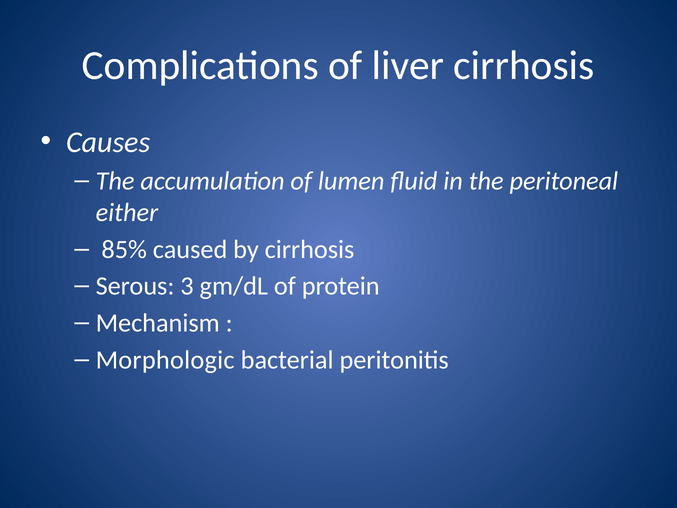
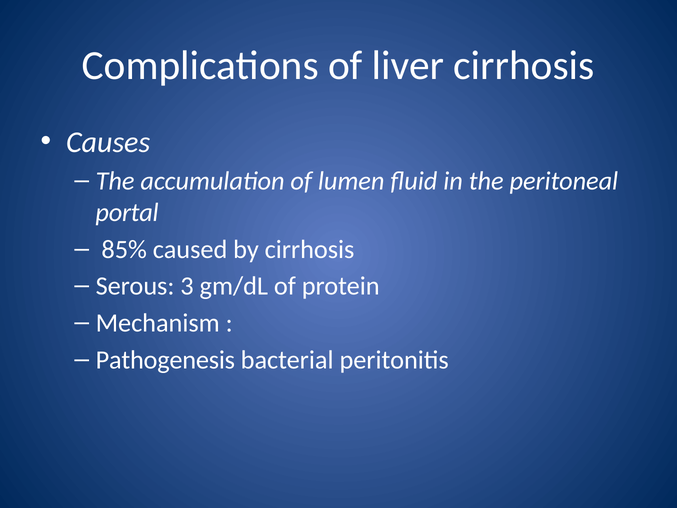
either: either -> portal
Morphologic: Morphologic -> Pathogenesis
